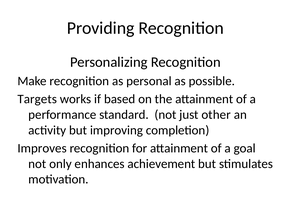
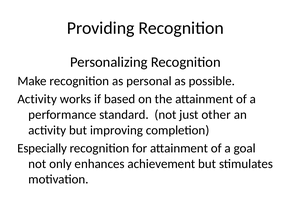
Targets at (37, 99): Targets -> Activity
Improves: Improves -> Especially
